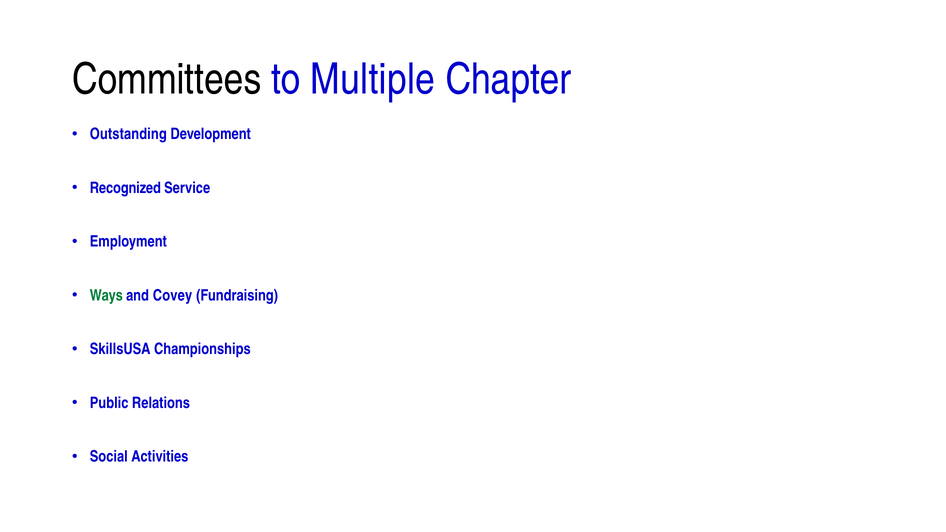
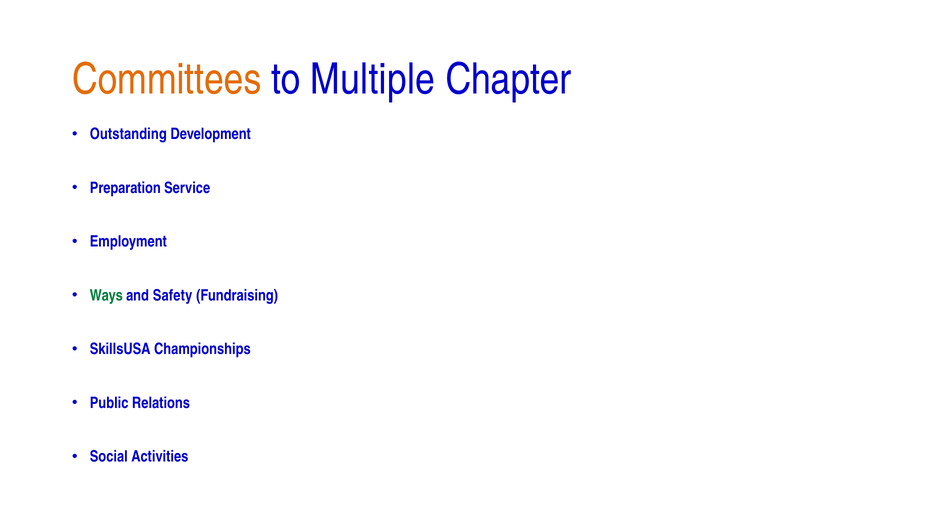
Committees colour: black -> orange
Recognized: Recognized -> Preparation
Covey: Covey -> Safety
